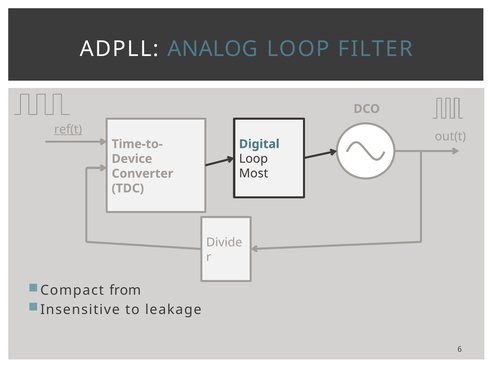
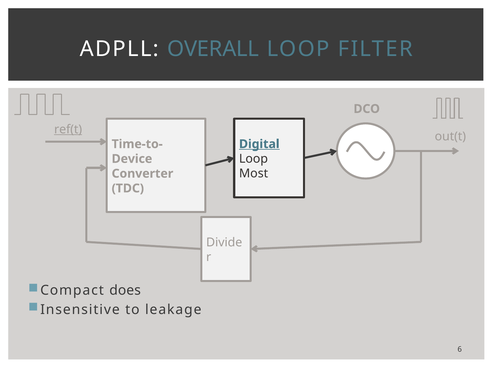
ANALOG: ANALOG -> OVERALL
Digital underline: none -> present
from: from -> does
